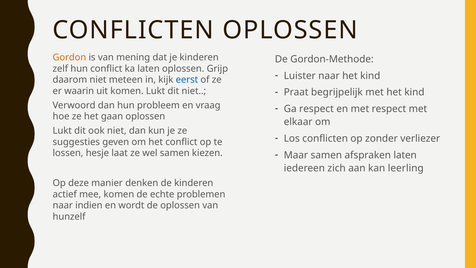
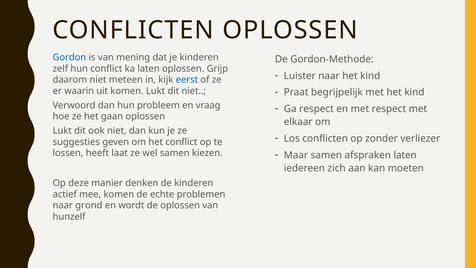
Gordon colour: orange -> blue
hesje: hesje -> heeft
leerling: leerling -> moeten
indien: indien -> grond
